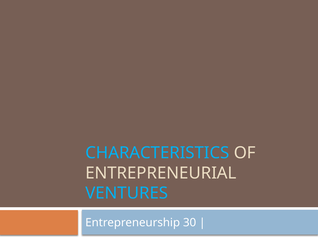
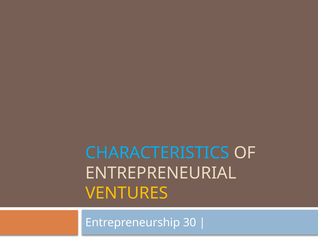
VENTURES colour: light blue -> yellow
